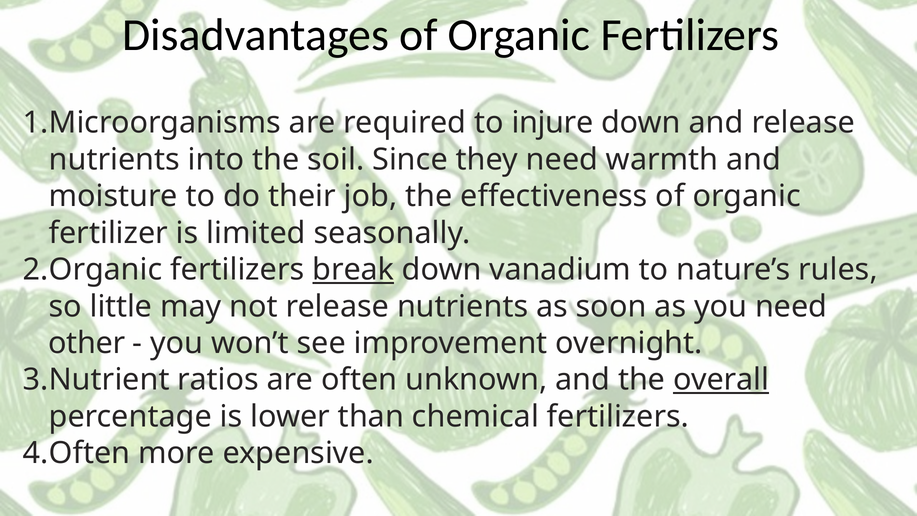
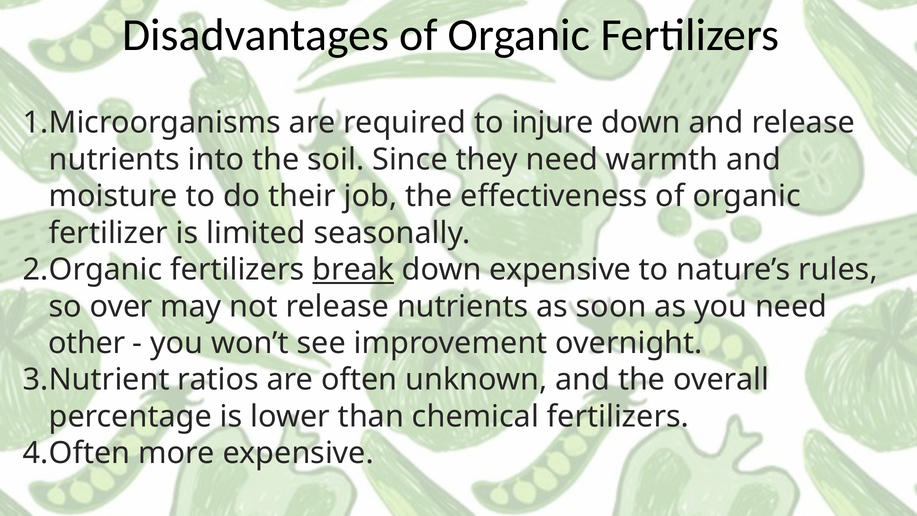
down vanadium: vanadium -> expensive
little: little -> over
overall underline: present -> none
